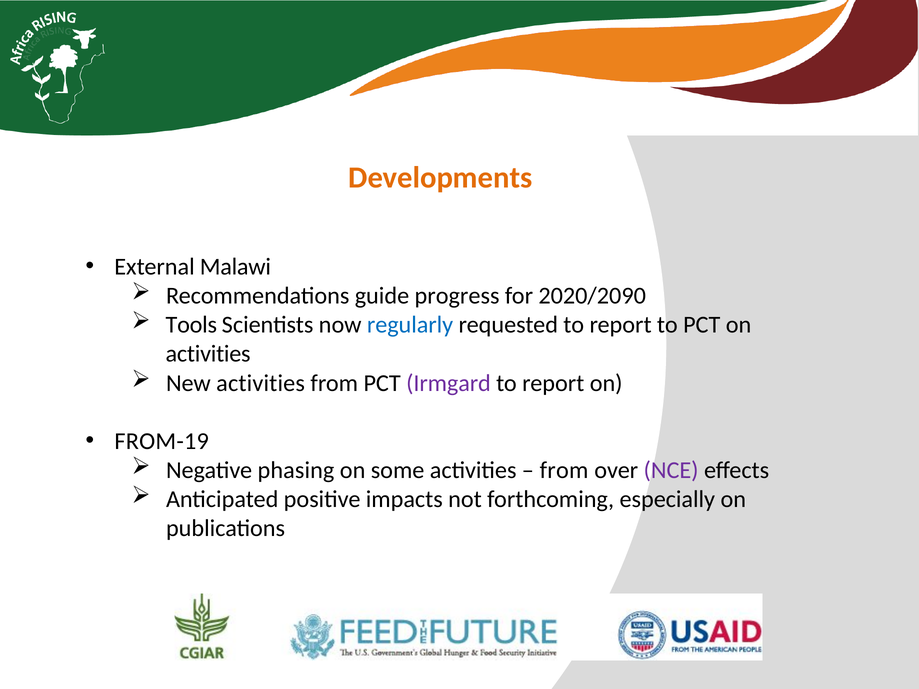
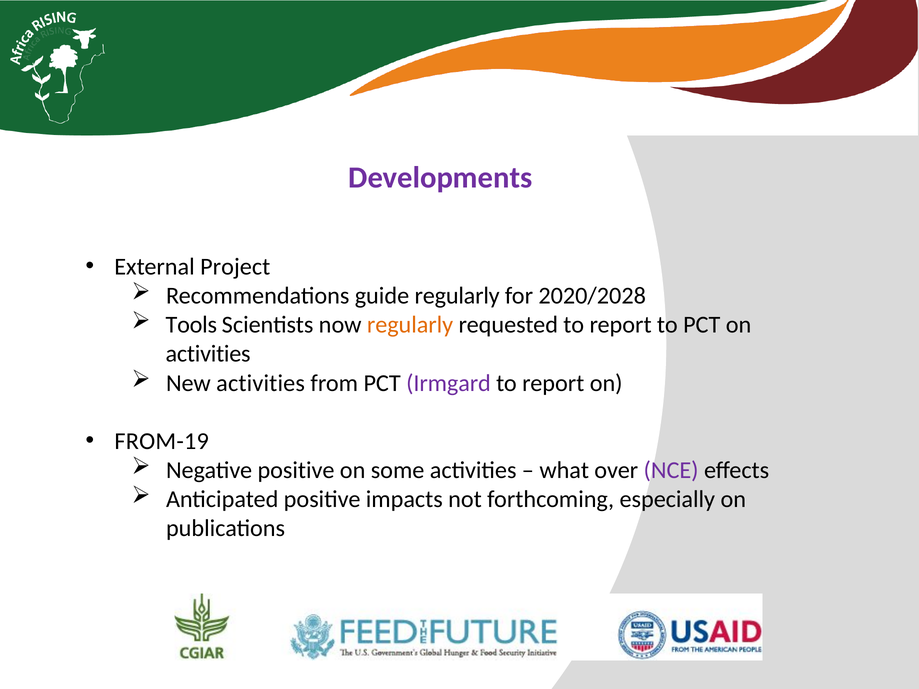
Developments colour: orange -> purple
Malawi: Malawi -> Project
guide progress: progress -> regularly
2020/2090: 2020/2090 -> 2020/2028
regularly at (410, 325) colour: blue -> orange
Negative phasing: phasing -> positive
from at (564, 470): from -> what
